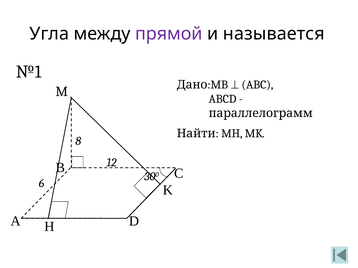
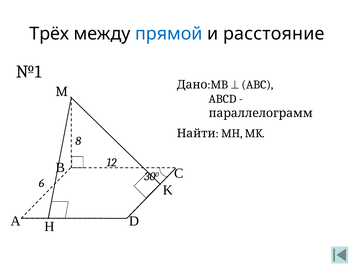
Угла: Угла -> Трёх
прямой colour: purple -> blue
называется: называется -> расстояние
